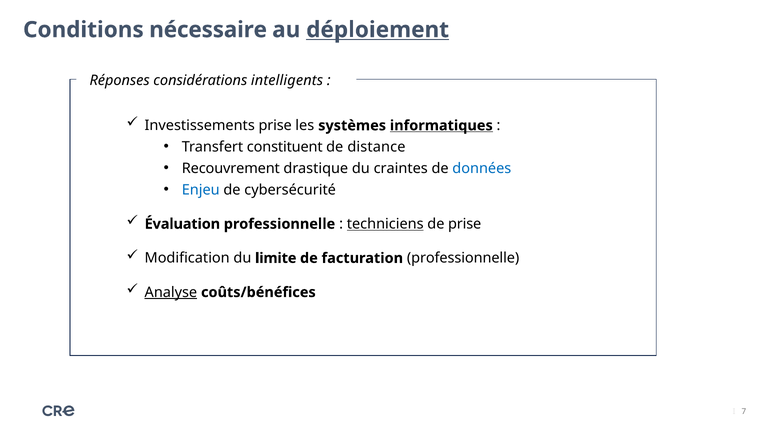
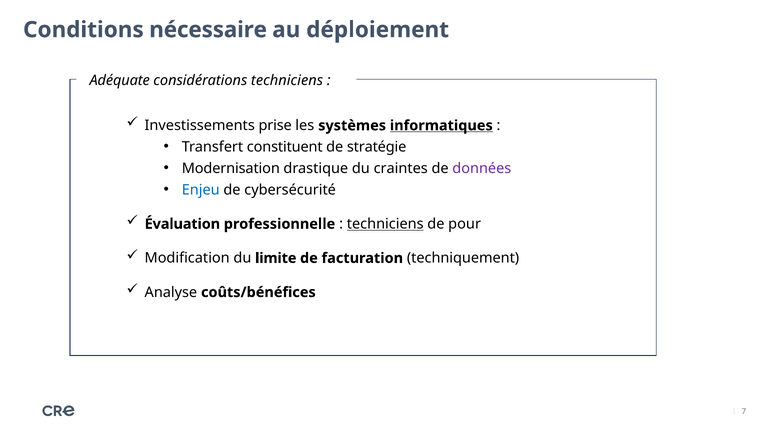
déploiement underline: present -> none
Réponses: Réponses -> Adéquate
considérations intelligents: intelligents -> techniciens
distance: distance -> stratégie
Recouvrement: Recouvrement -> Modernisation
données colour: blue -> purple
de prise: prise -> pour
facturation professionnelle: professionnelle -> techniquement
Analyse underline: present -> none
